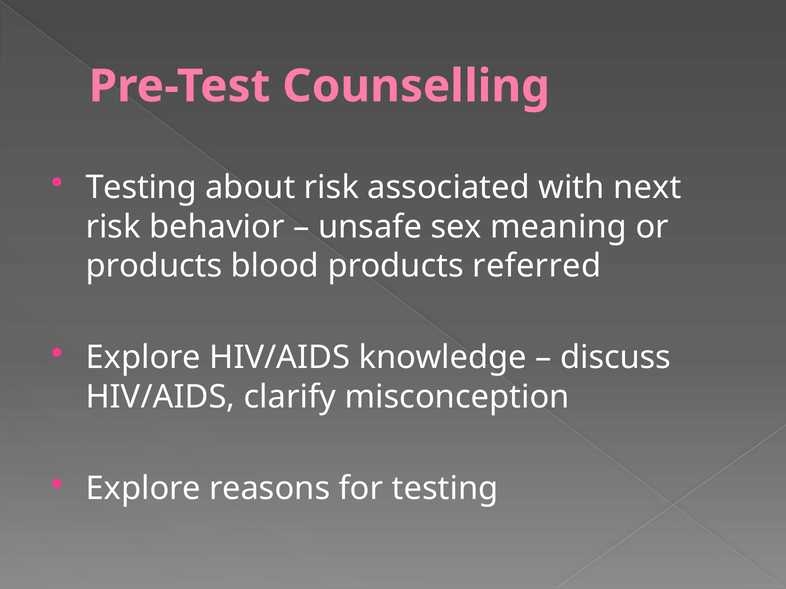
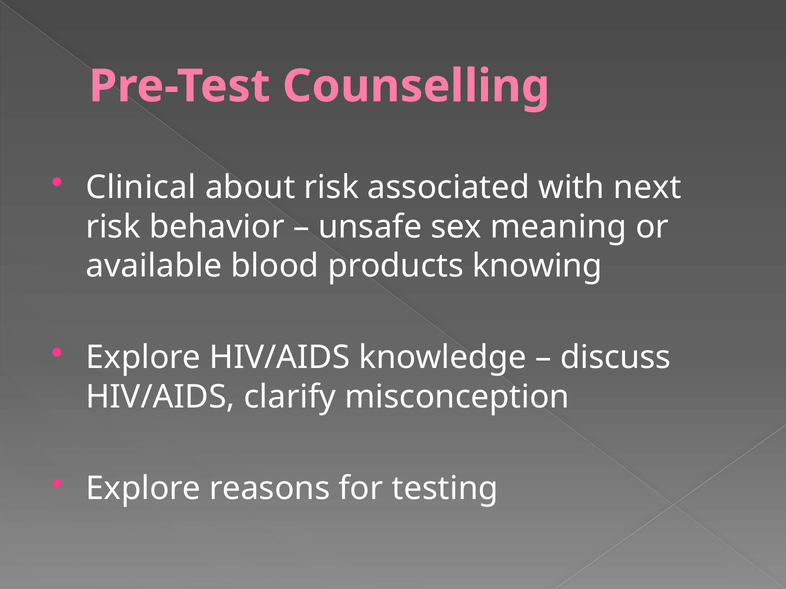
Testing at (141, 188): Testing -> Clinical
products at (154, 266): products -> available
referred: referred -> knowing
